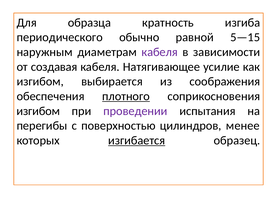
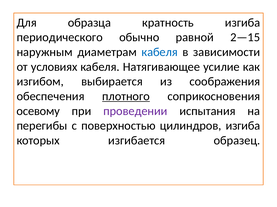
5—15: 5—15 -> 2—15
кабеля at (160, 52) colour: purple -> blue
создавая: создавая -> условиях
изгибом at (38, 111): изгибом -> осевому
цилиндров менее: менее -> изгиба
изгибается underline: present -> none
